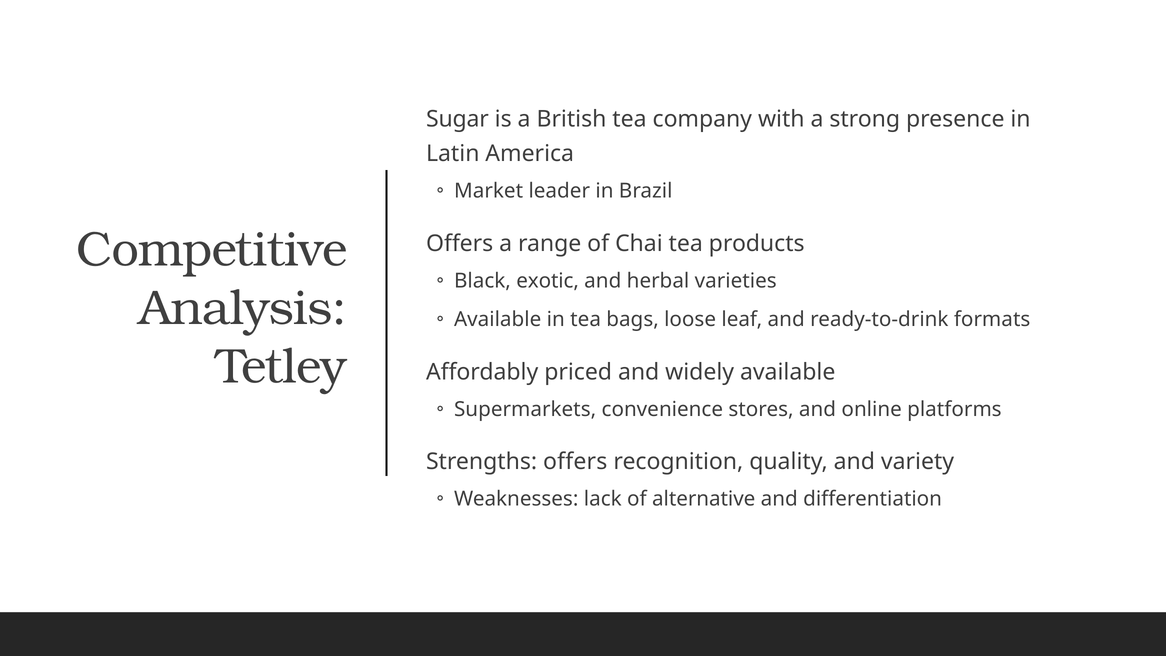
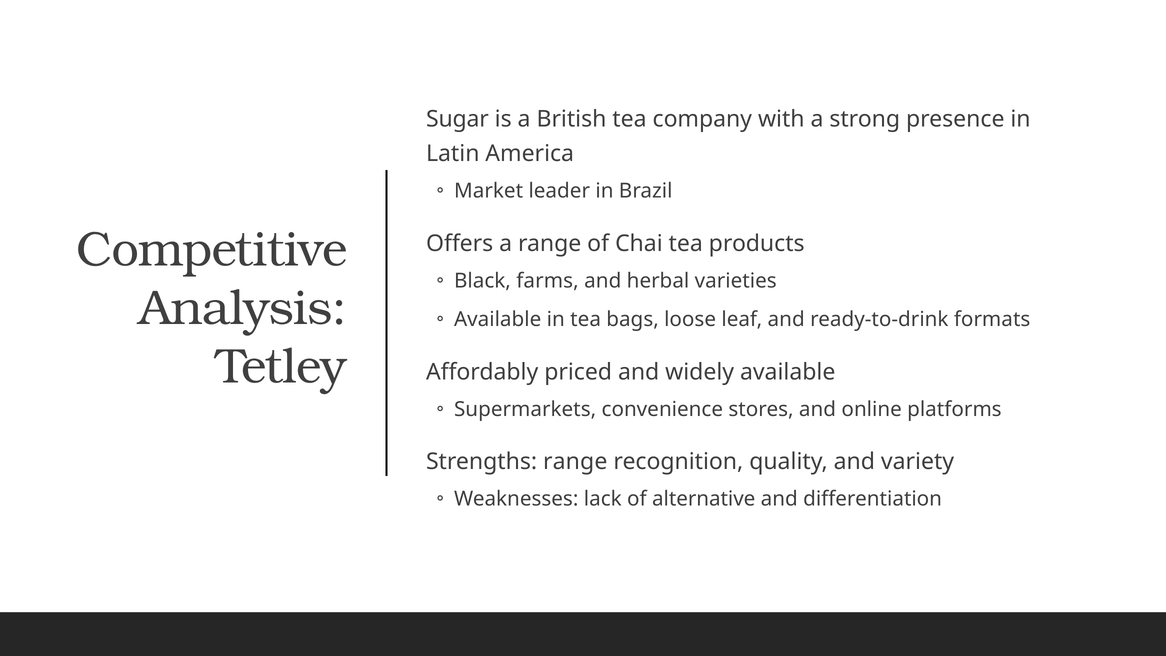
exotic: exotic -> farms
Strengths offers: offers -> range
